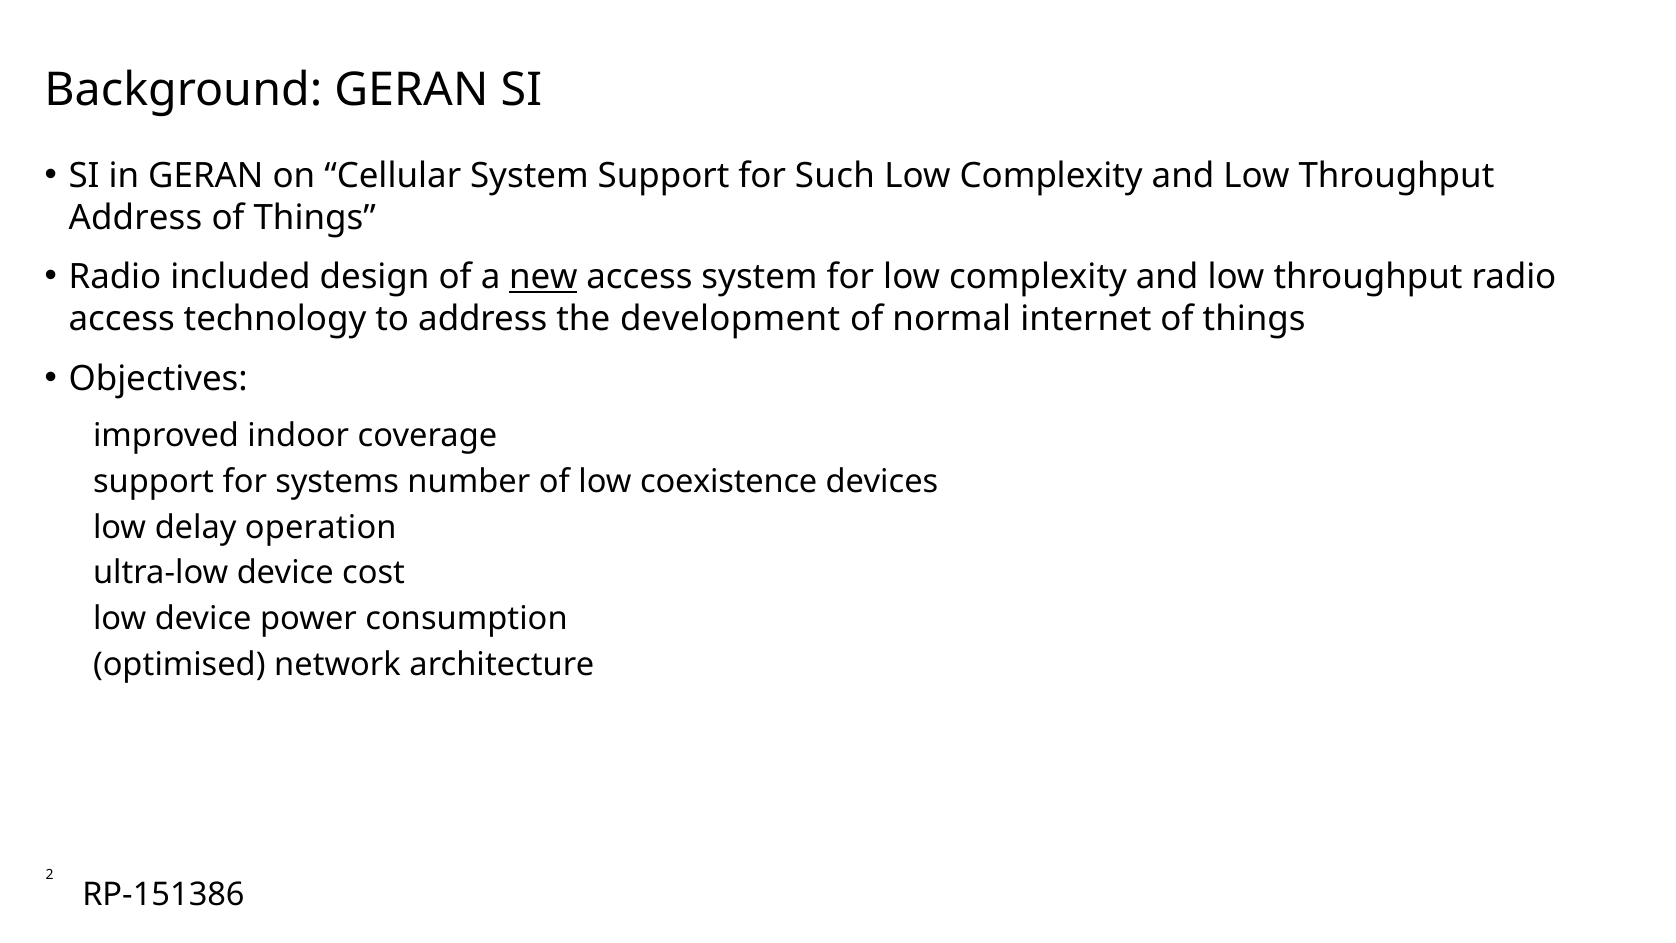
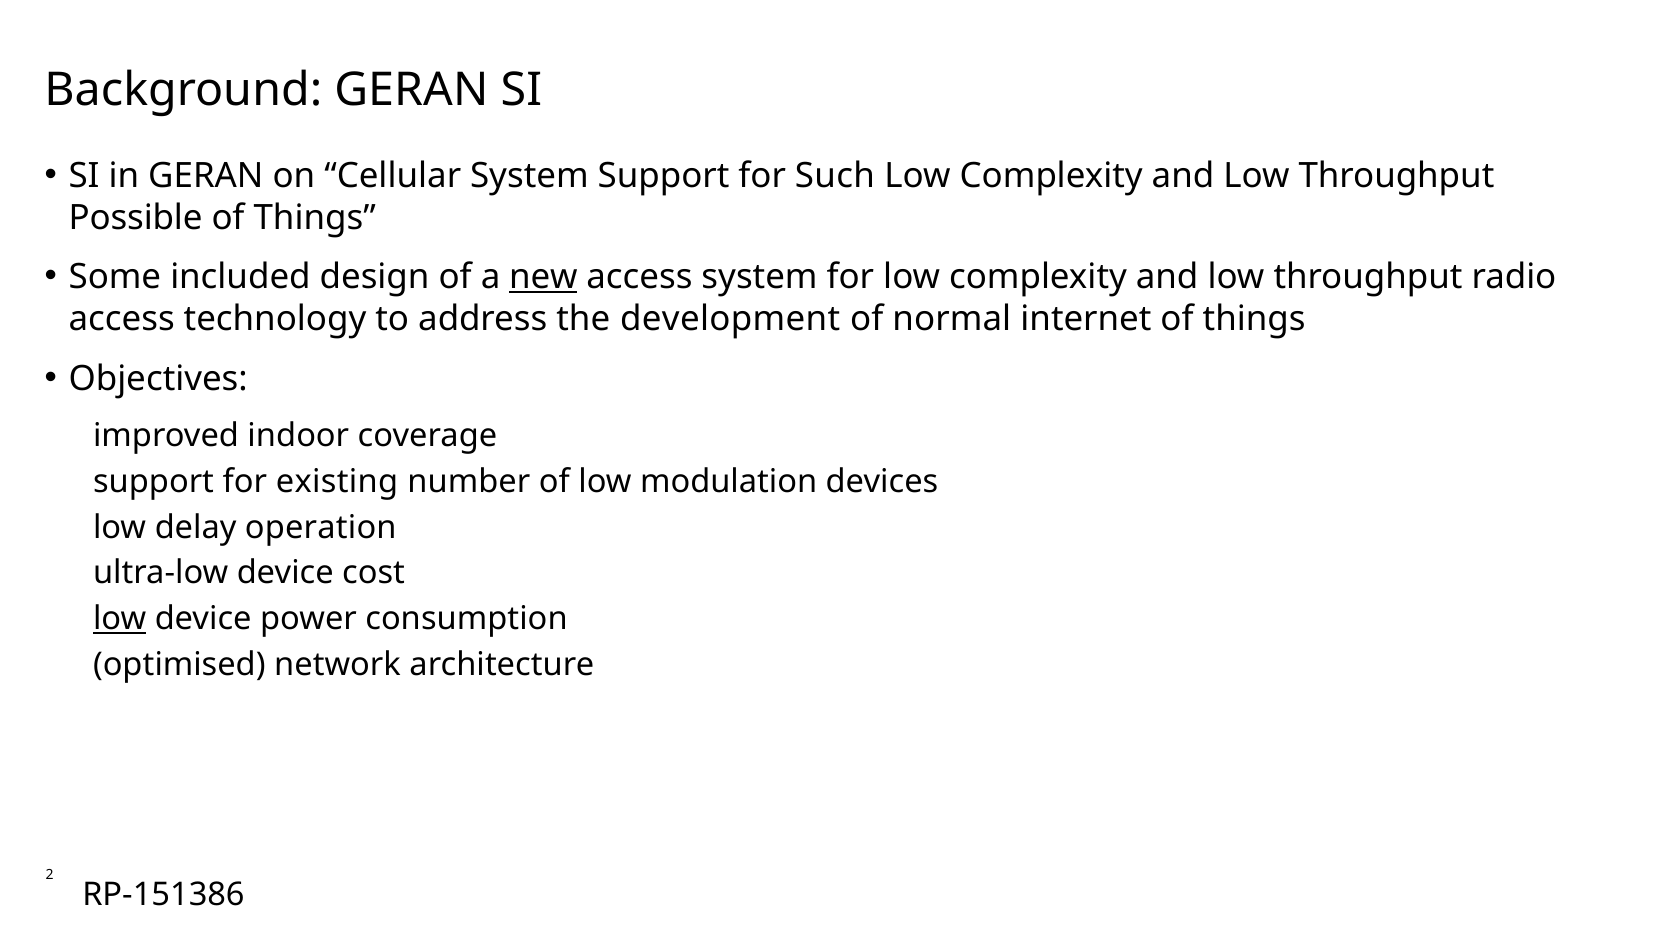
Address at (135, 218): Address -> Possible
Radio at (115, 277): Radio -> Some
systems: systems -> existing
coexistence: coexistence -> modulation
low at (120, 618) underline: none -> present
